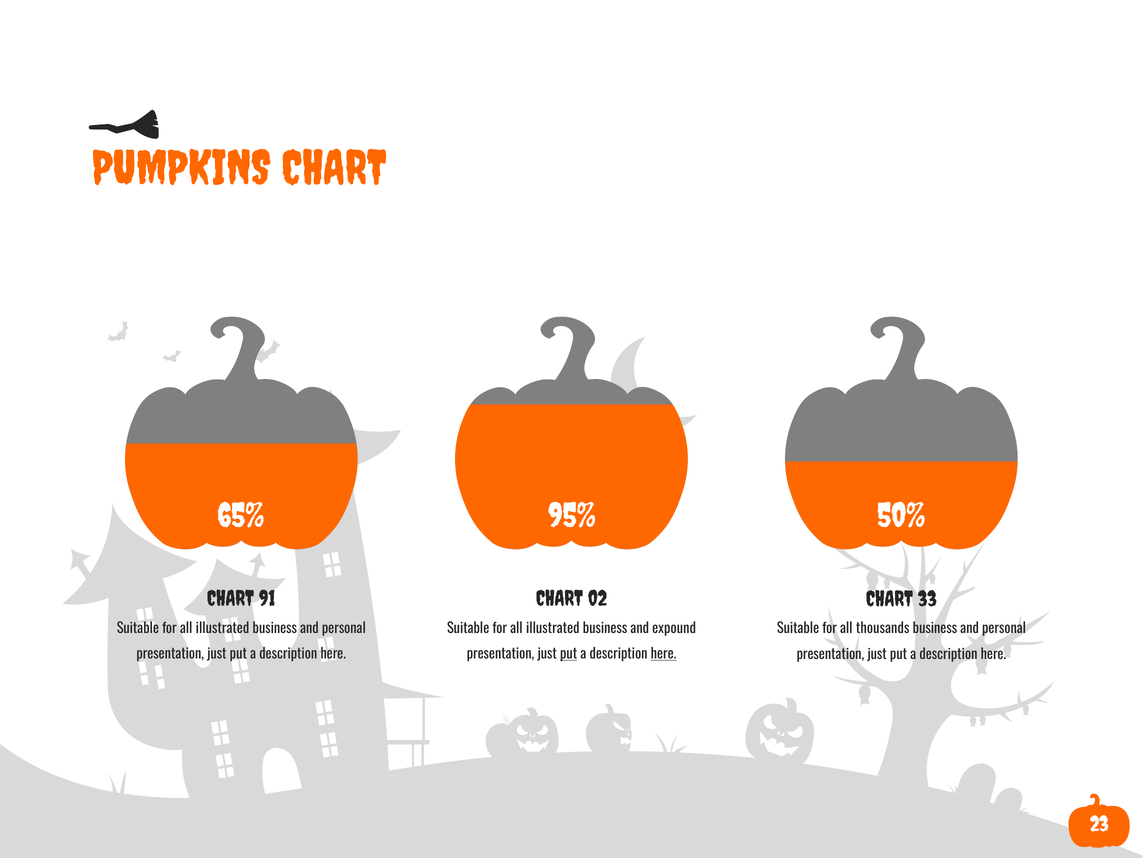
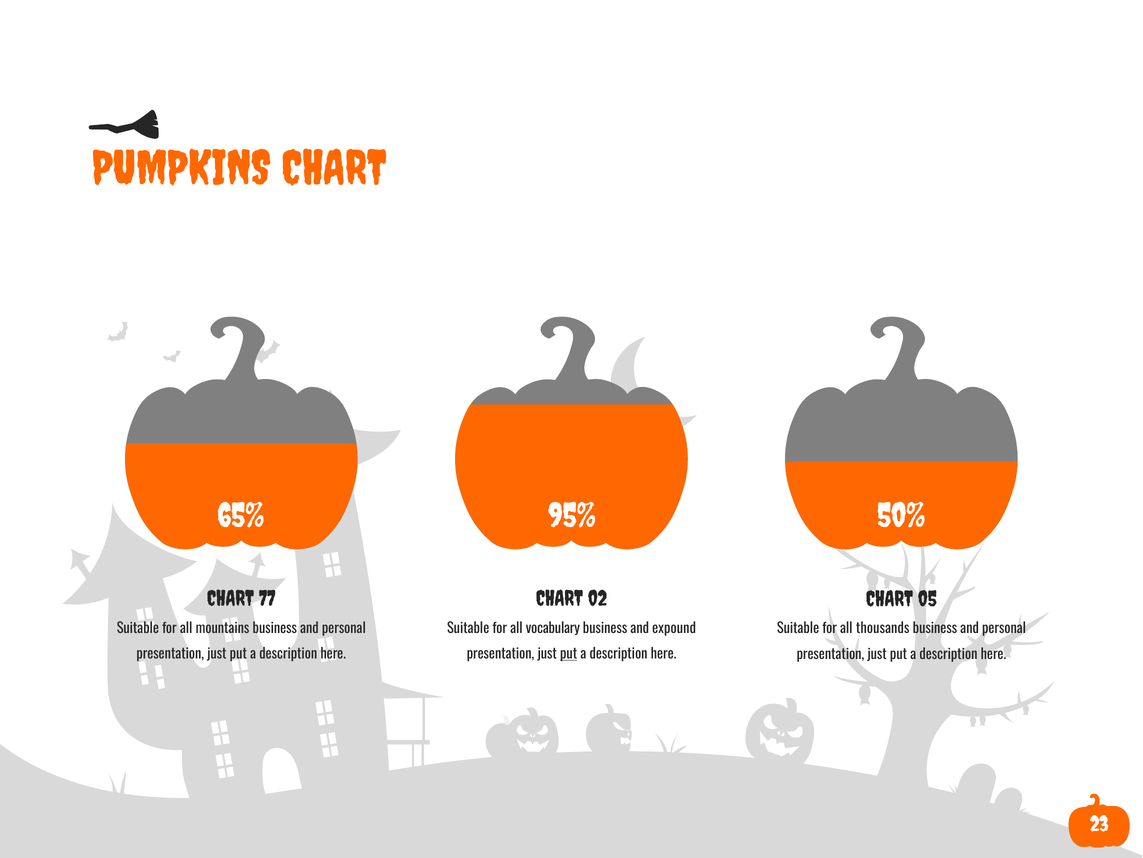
91: 91 -> 77
33: 33 -> 05
illustrated at (222, 628): illustrated -> mountains
illustrated at (553, 628): illustrated -> vocabulary
here at (664, 654) underline: present -> none
